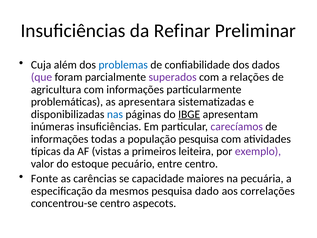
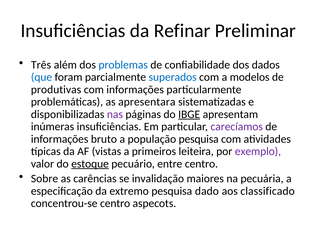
Cuja: Cuja -> Três
que colour: purple -> blue
superados colour: purple -> blue
relações: relações -> modelos
agricultura: agricultura -> produtivas
nas colour: blue -> purple
todas: todas -> bruto
estoque underline: none -> present
Fonte: Fonte -> Sobre
capacidade: capacidade -> invalidação
mesmos: mesmos -> extremo
correlações: correlações -> classificado
